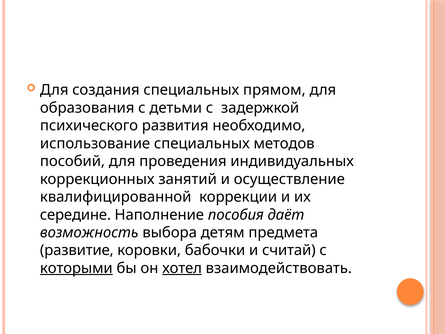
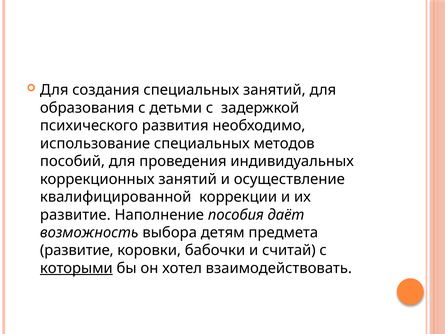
специальных прямом: прямом -> занятий
середине at (75, 215): середине -> развитие
хотел underline: present -> none
